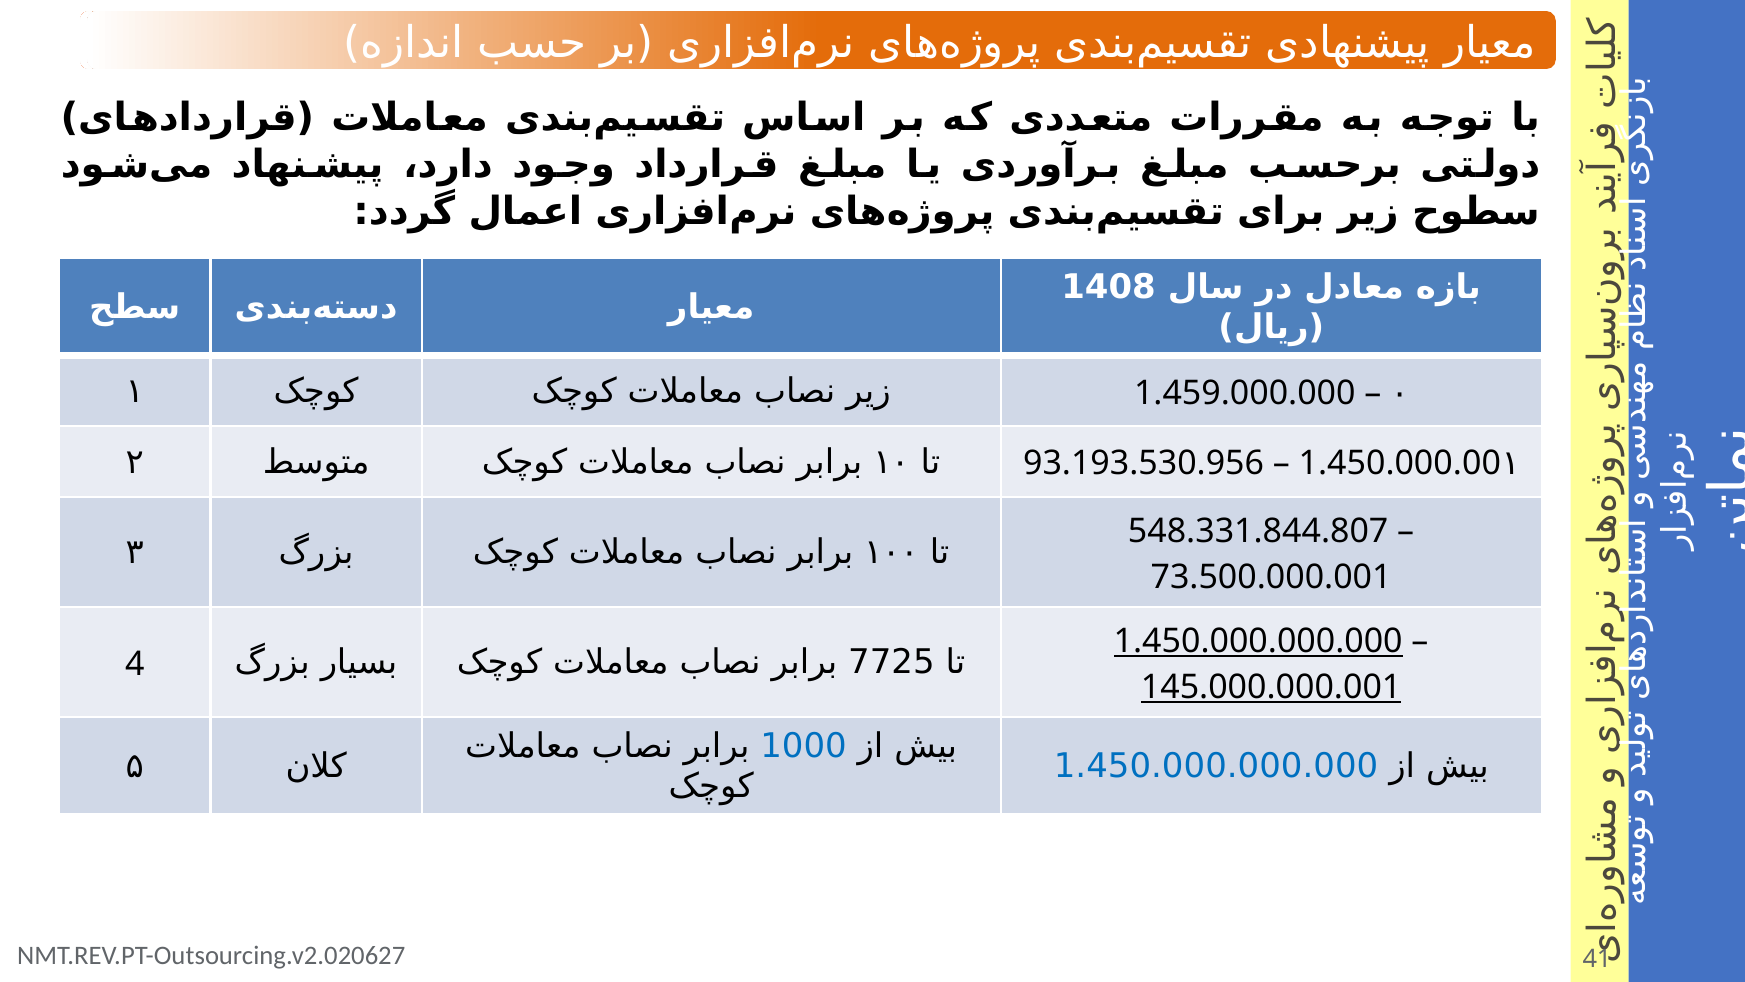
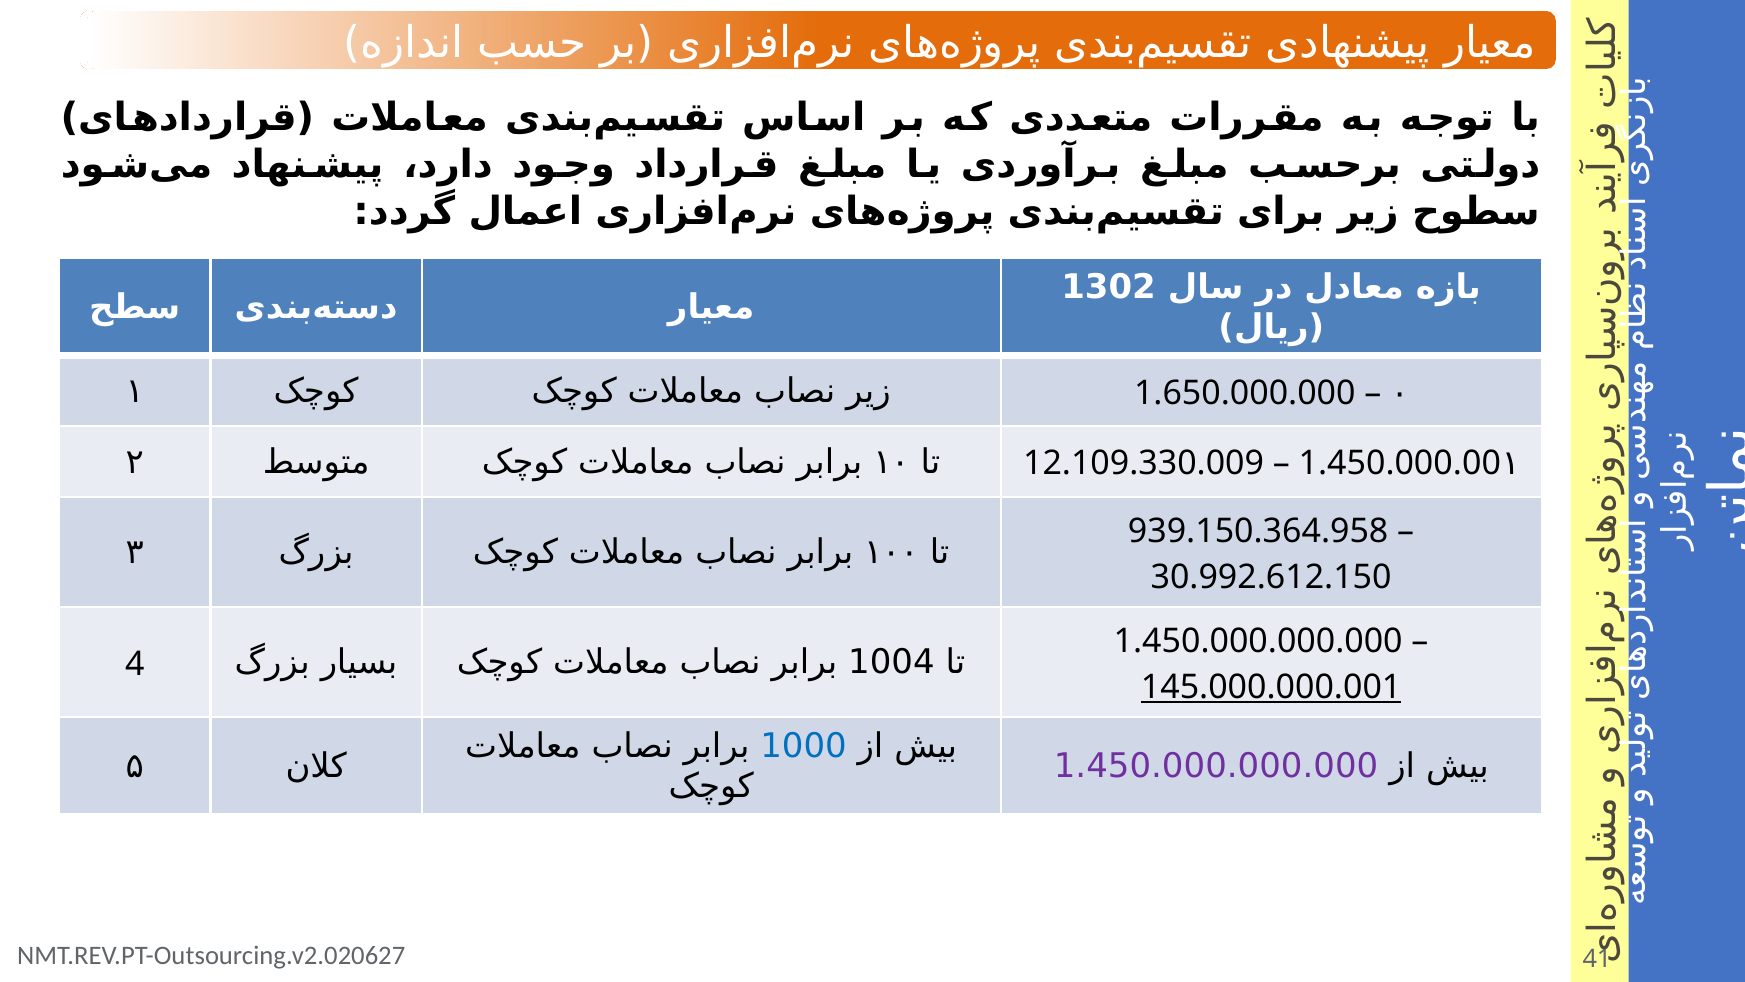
1408: 1408 -> 1302
1.459.000.000: 1.459.000.000 -> 1.650.000.000
93.193.530.956: 93.193.530.956 -> 12.109.330.009
548.331.844.807: 548.331.844.807 -> 939.150.364.958
73.500.000.001: 73.500.000.001 -> 30.992.612.150
7725: 7725 -> 1004
1.450.000.000.000 at (1258, 641) underline: present -> none
1.450.000.000.000 at (1216, 766) colour: blue -> purple
